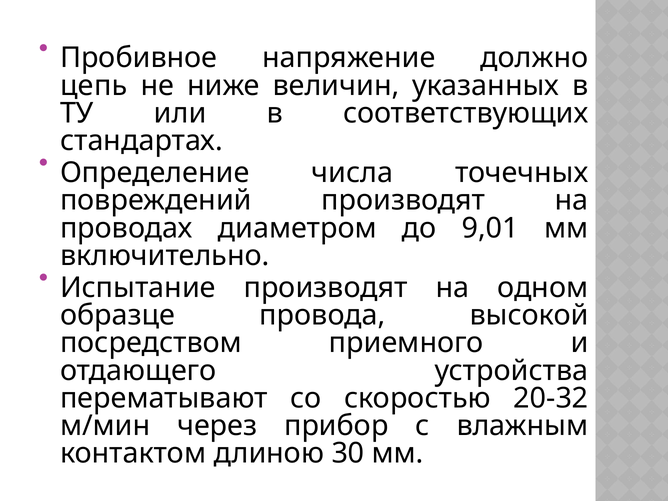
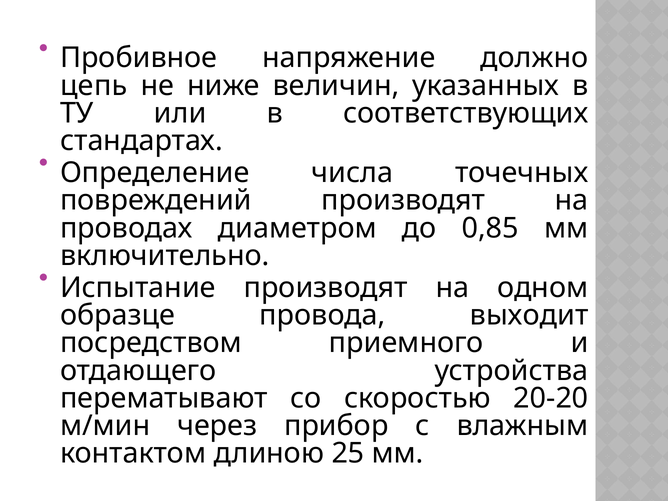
9,01: 9,01 -> 0,85
высокой: высокой -> выходит
20-32: 20-32 -> 20-20
30: 30 -> 25
